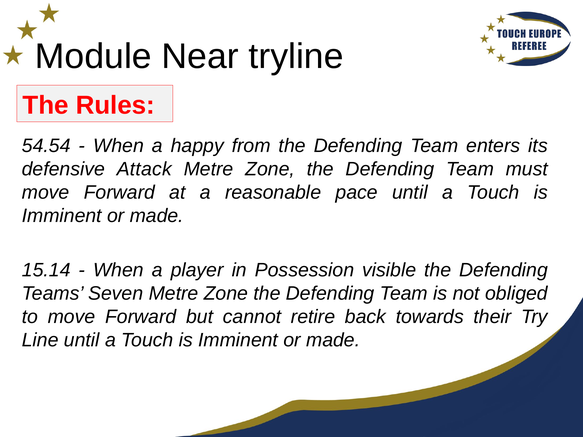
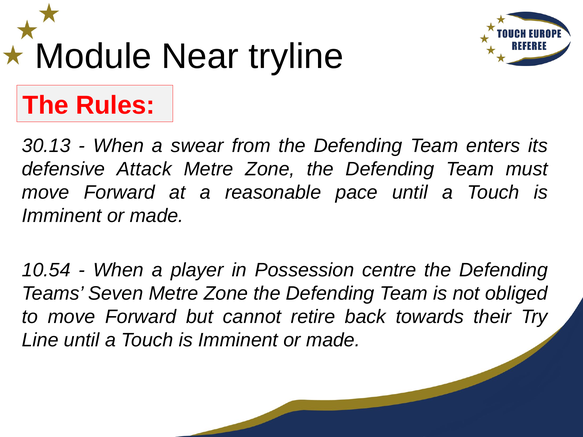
54.54: 54.54 -> 30.13
happy: happy -> swear
15.14: 15.14 -> 10.54
visible: visible -> centre
